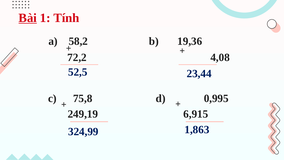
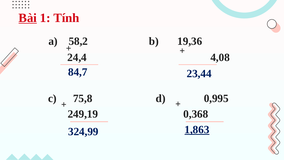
72,2: 72,2 -> 24,4
52,5: 52,5 -> 84,7
6,915: 6,915 -> 0,368
1,863 underline: none -> present
